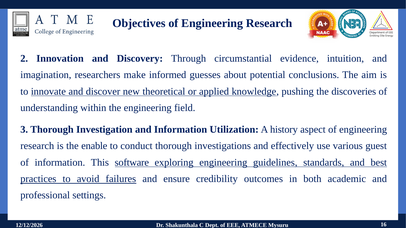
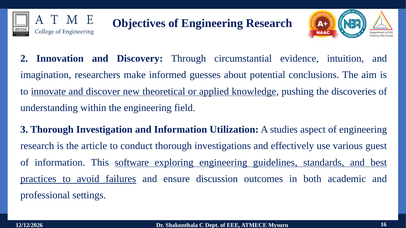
history: history -> studies
enable: enable -> article
credibility: credibility -> discussion
